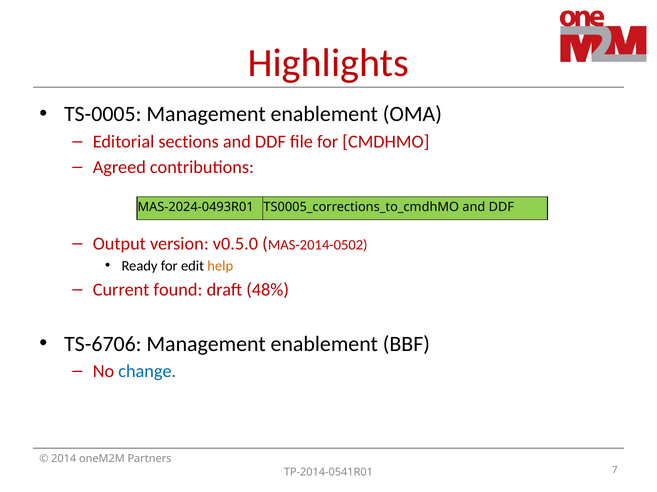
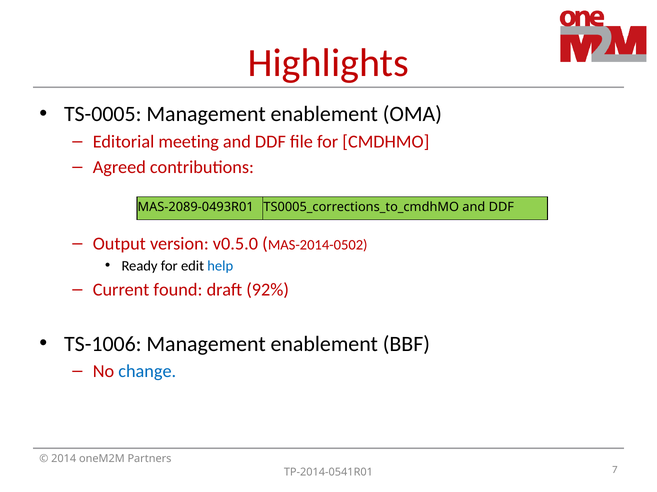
sections: sections -> meeting
MAS-2024-0493R01: MAS-2024-0493R01 -> MAS-2089-0493R01
help colour: orange -> blue
48%: 48% -> 92%
TS-6706: TS-6706 -> TS-1006
